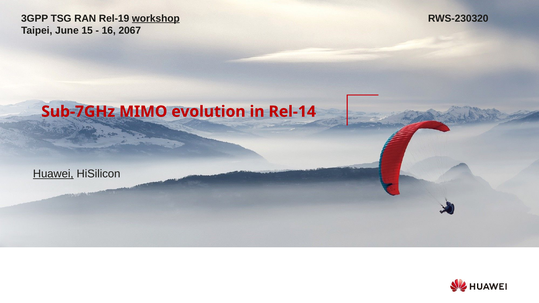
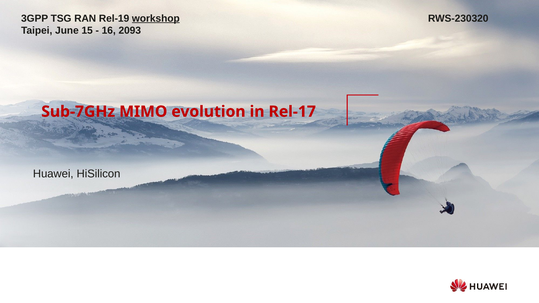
2067: 2067 -> 2093
Rel-14: Rel-14 -> Rel-17
Huawei underline: present -> none
